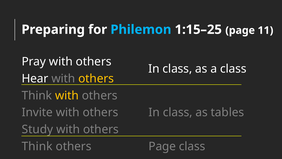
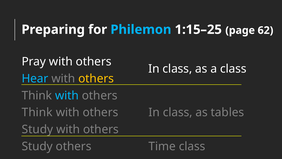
11: 11 -> 62
Hear colour: white -> light blue
with at (67, 95) colour: yellow -> light blue
Invite at (37, 112): Invite -> Think
Think at (37, 146): Think -> Study
others Page: Page -> Time
